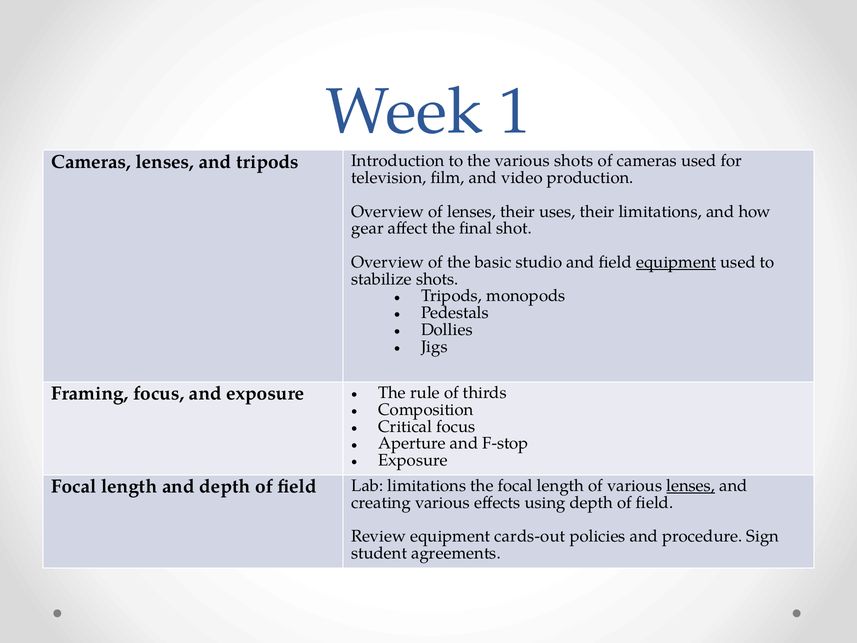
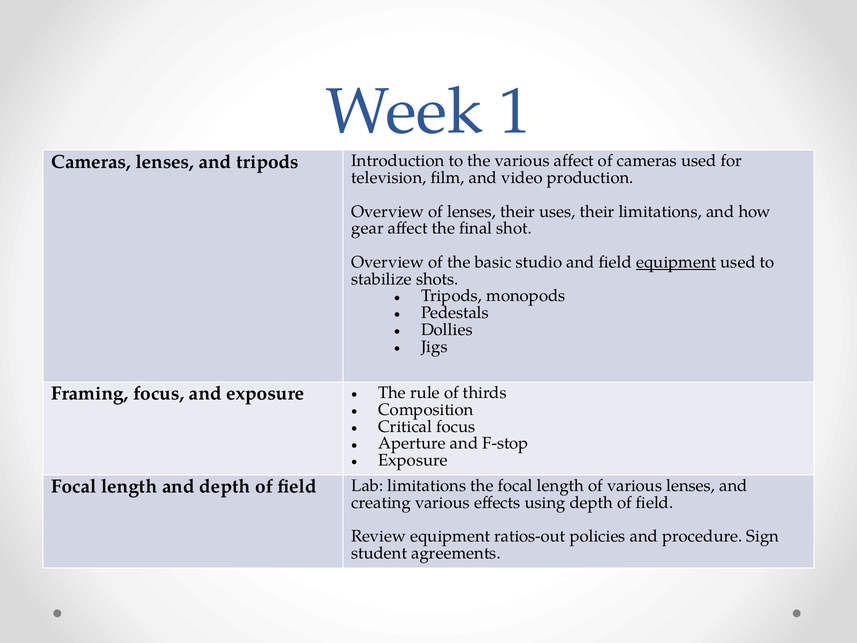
various shots: shots -> affect
lenses at (691, 486) underline: present -> none
cards-out: cards-out -> ratios-out
